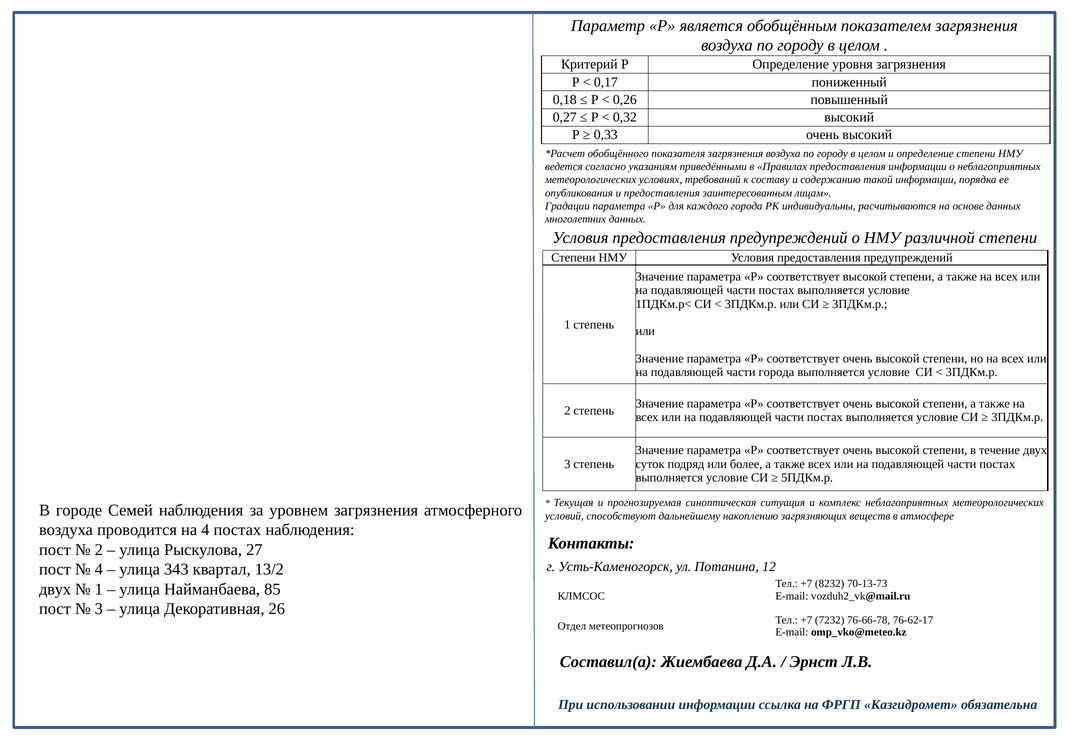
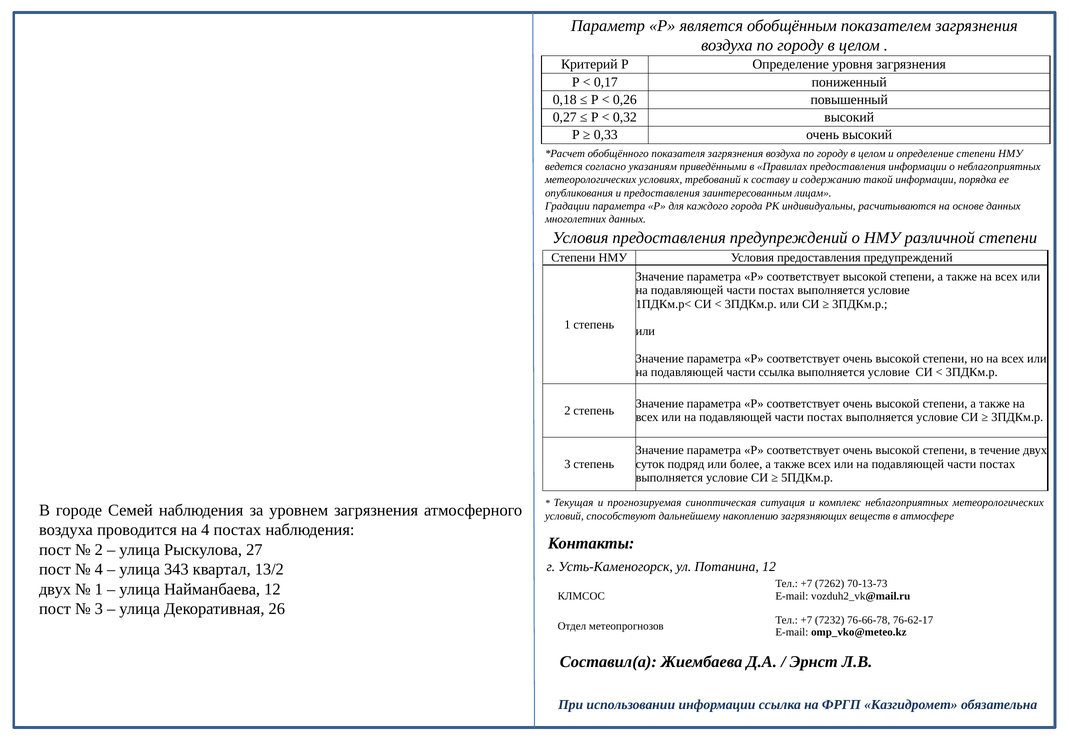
части города: города -> ссылка
8232: 8232 -> 7262
Найманбаева 85: 85 -> 12
